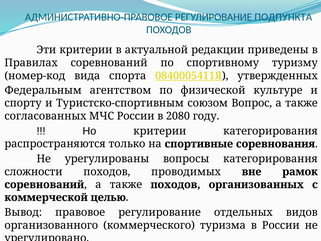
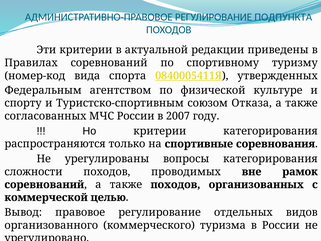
Вопрос: Вопрос -> Отказа
2080: 2080 -> 2007
